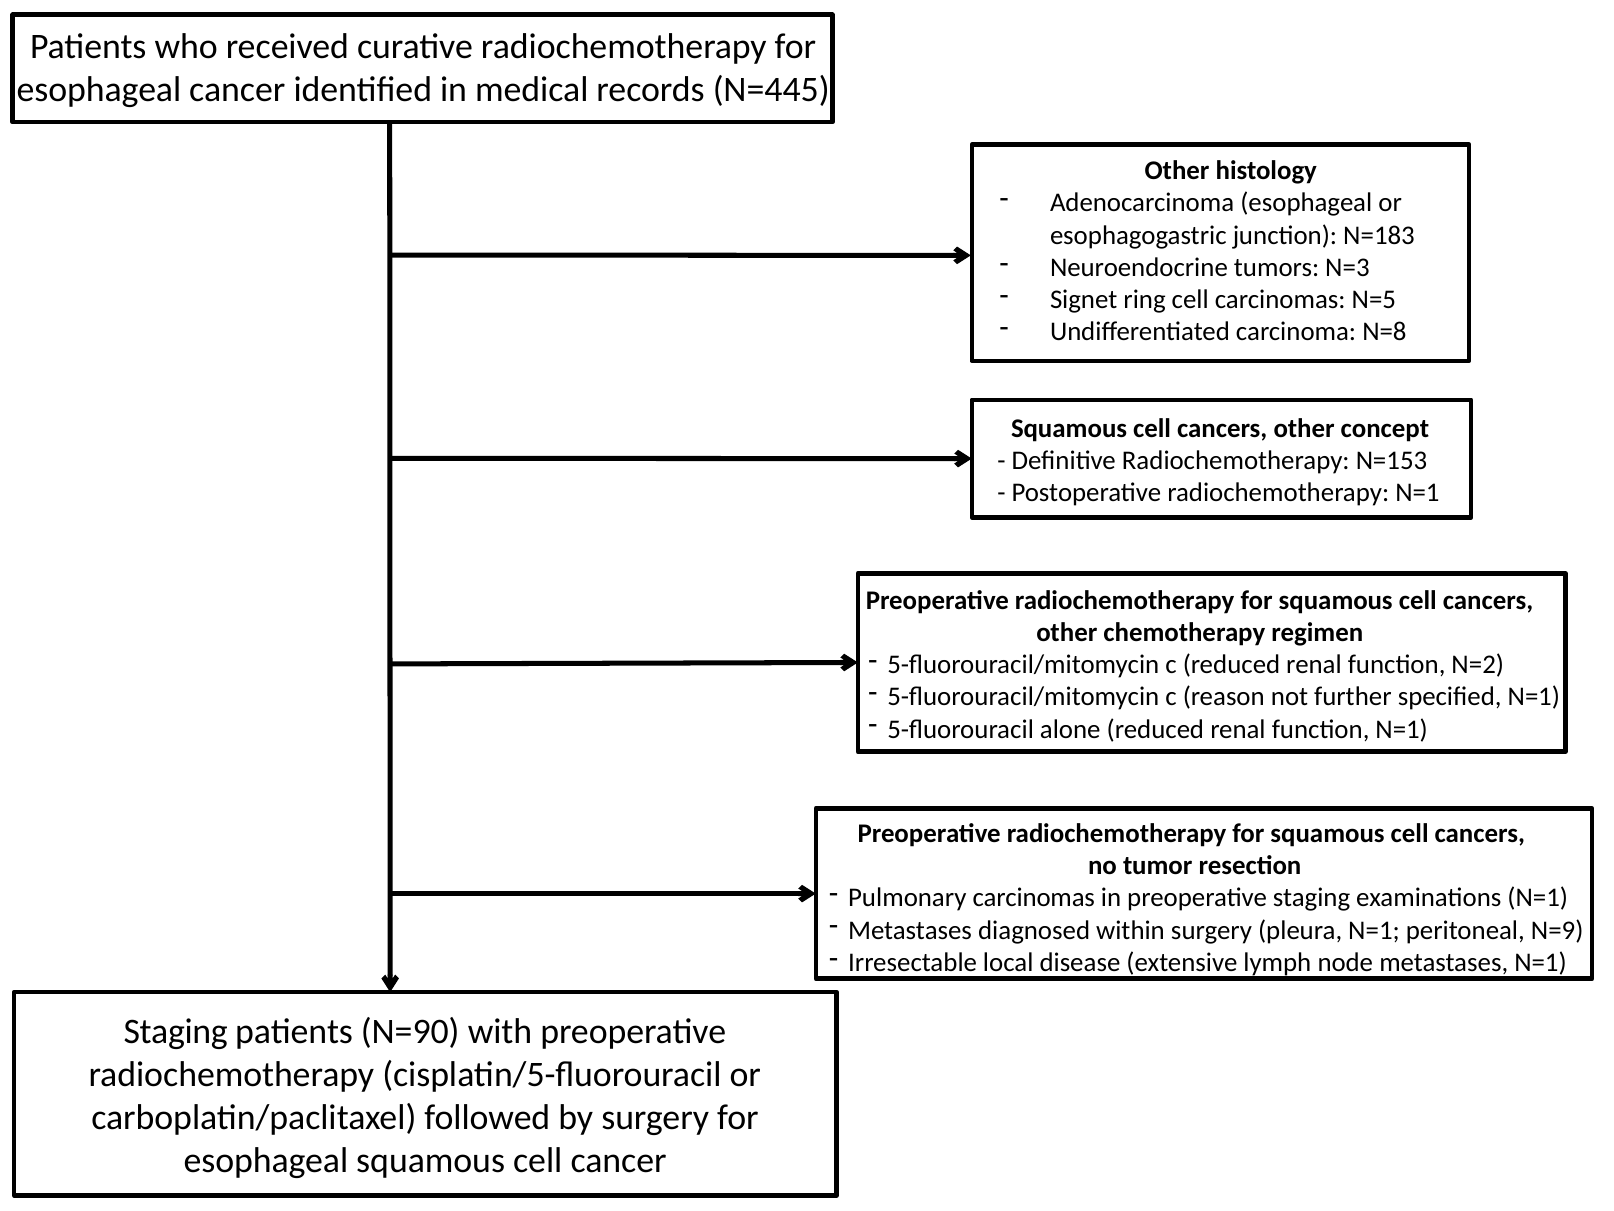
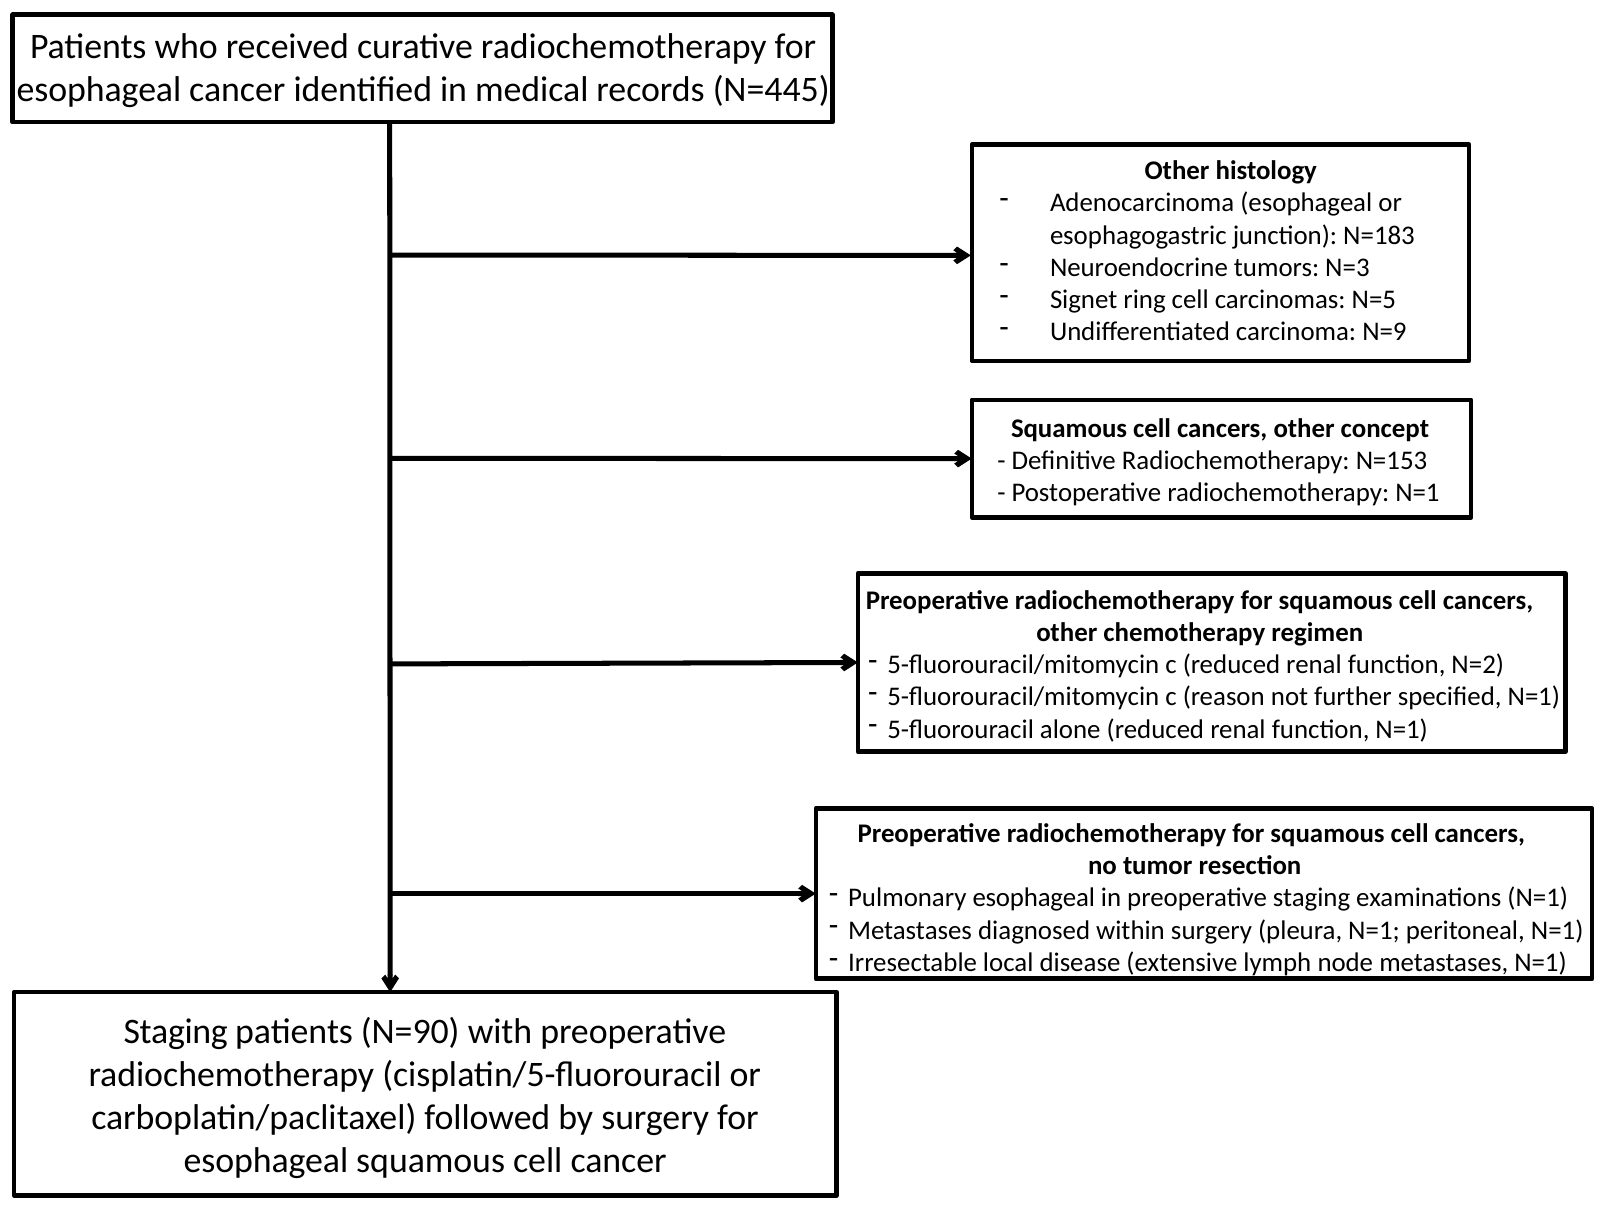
N=8: N=8 -> N=9
Pulmonary carcinomas: carcinomas -> esophageal
peritoneal N=9: N=9 -> N=1
